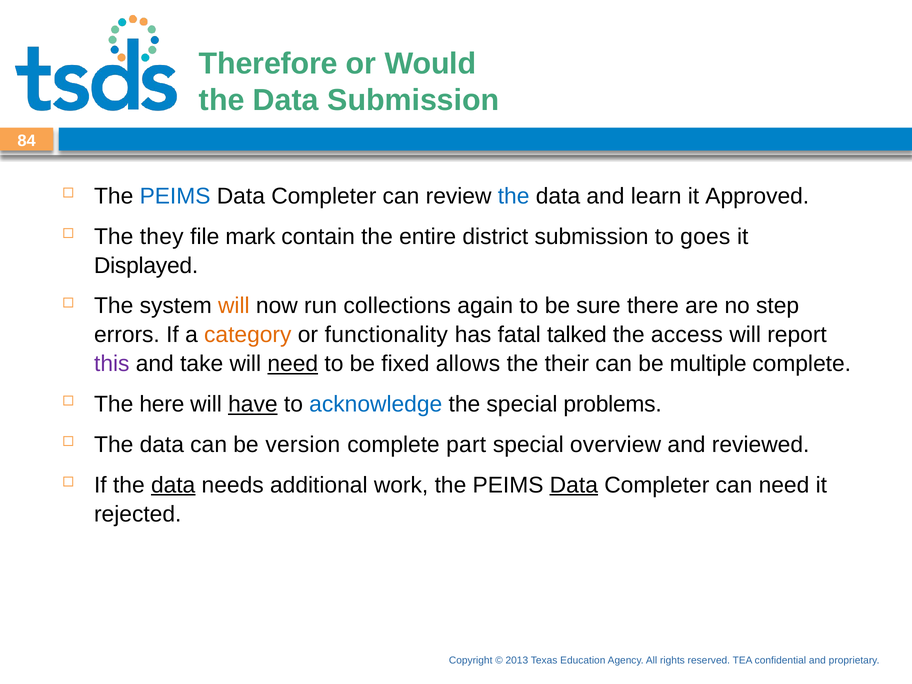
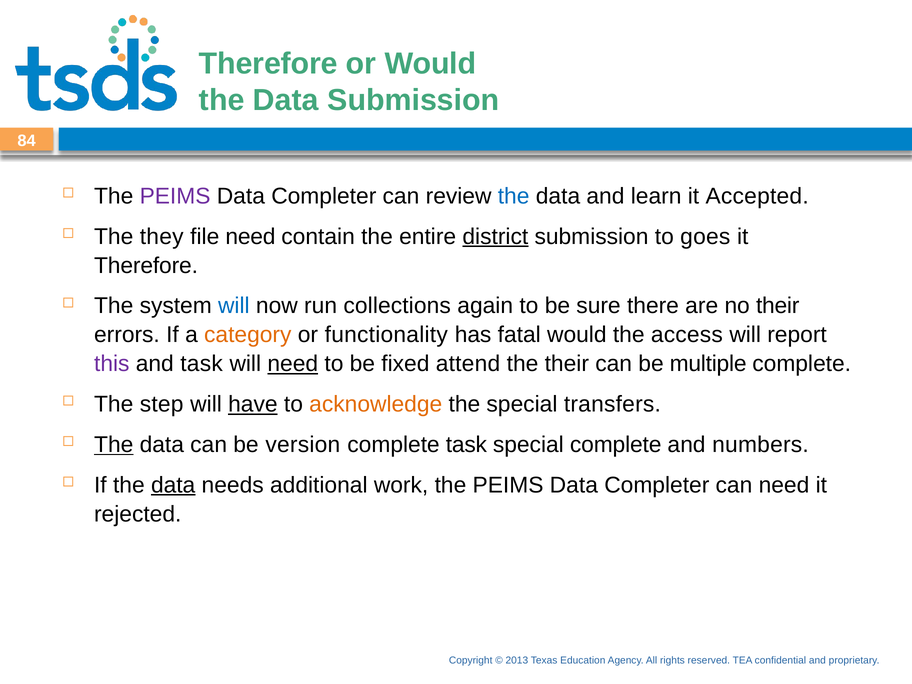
PEIMS at (175, 196) colour: blue -> purple
Approved: Approved -> Accepted
file mark: mark -> need
district underline: none -> present
Displayed at (146, 266): Displayed -> Therefore
will at (234, 306) colour: orange -> blue
no step: step -> their
fatal talked: talked -> would
and take: take -> task
allows: allows -> attend
here: here -> step
acknowledge colour: blue -> orange
problems: problems -> transfers
The at (114, 445) underline: none -> present
complete part: part -> task
special overview: overview -> complete
reviewed: reviewed -> numbers
Data at (574, 485) underline: present -> none
